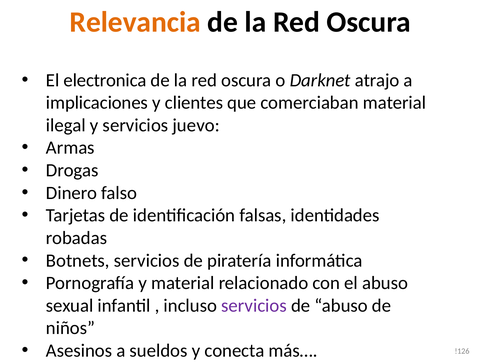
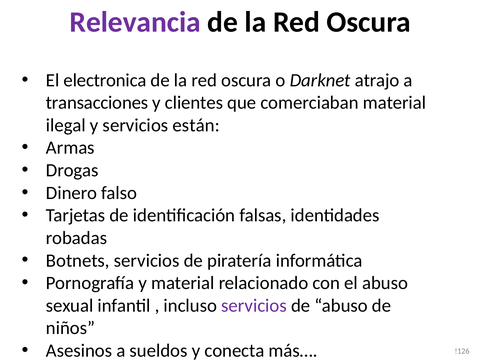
Relevancia colour: orange -> purple
implicaciones: implicaciones -> transacciones
juevo: juevo -> están
